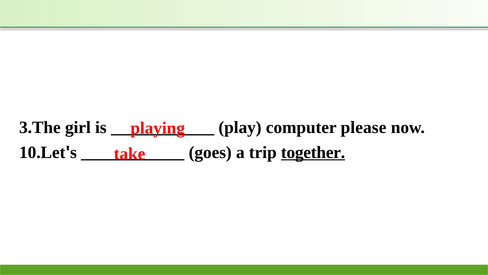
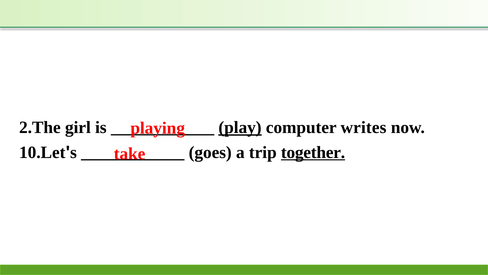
3.The: 3.The -> 2.The
play underline: none -> present
please: please -> writes
